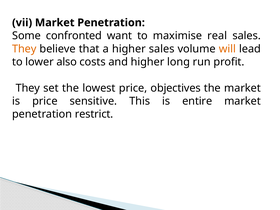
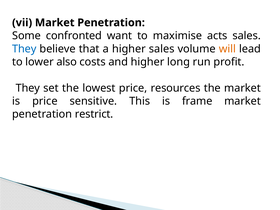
real: real -> acts
They at (24, 49) colour: orange -> blue
objectives: objectives -> resources
entire: entire -> frame
